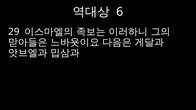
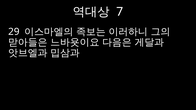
6: 6 -> 7
